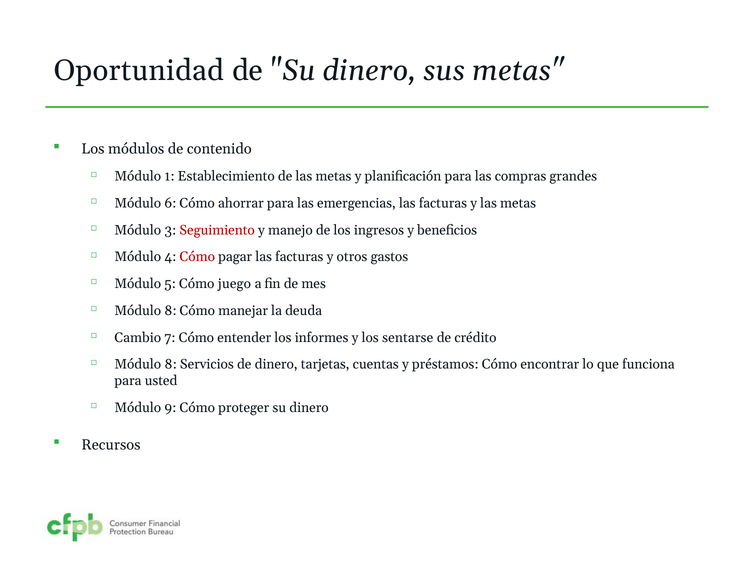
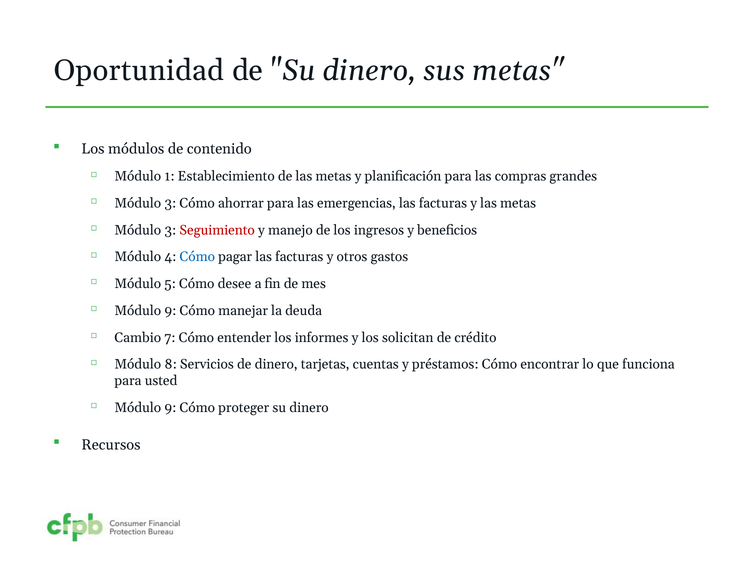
6 at (170, 203): 6 -> 3
Cómo at (197, 257) colour: red -> blue
juego: juego -> desee
8 at (170, 310): 8 -> 9
sentarse: sentarse -> solicitan
